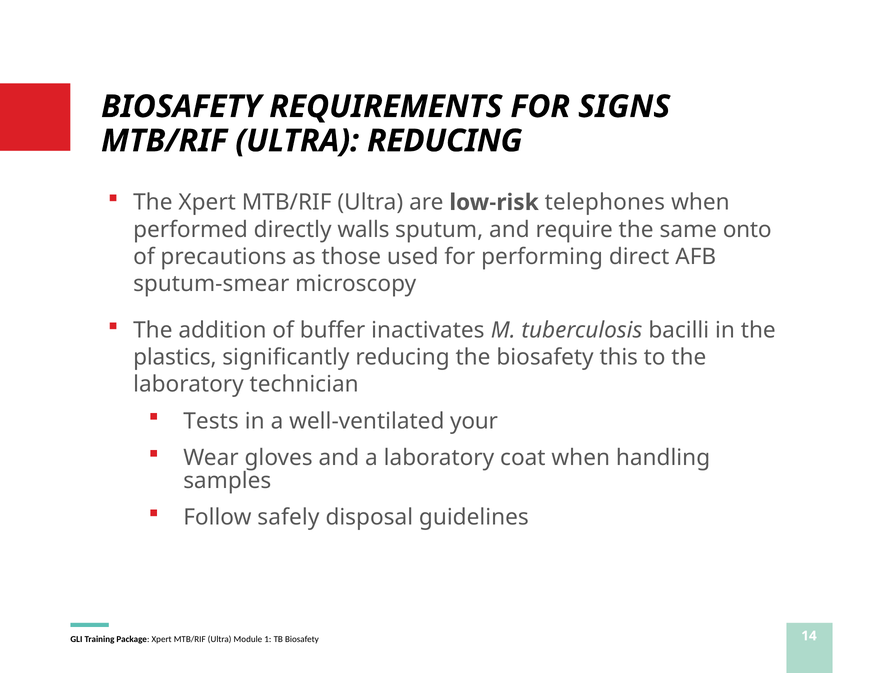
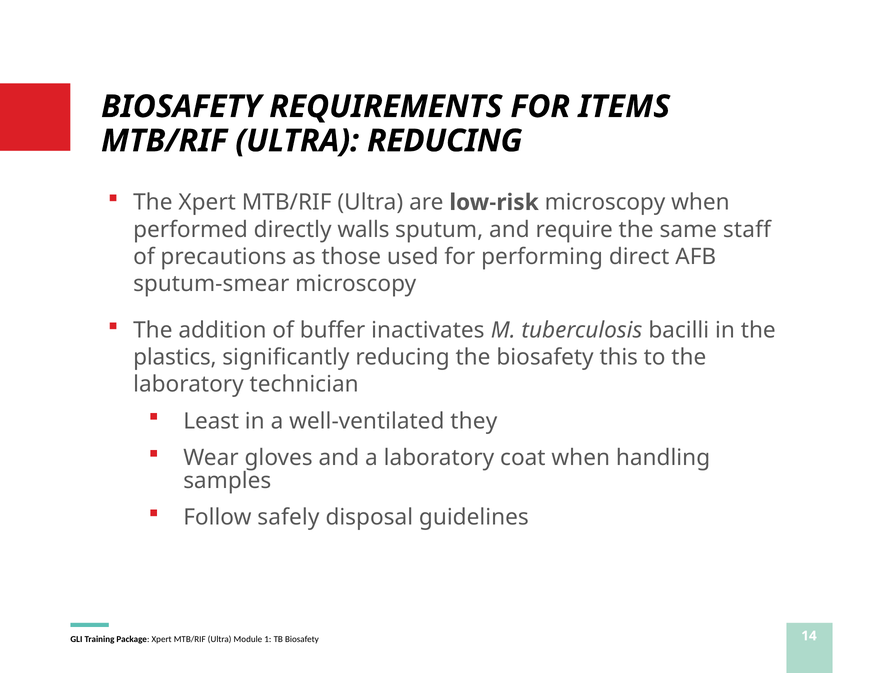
SIGNS: SIGNS -> ITEMS
low-risk telephones: telephones -> microscopy
onto: onto -> staff
Tests: Tests -> Least
your: your -> they
